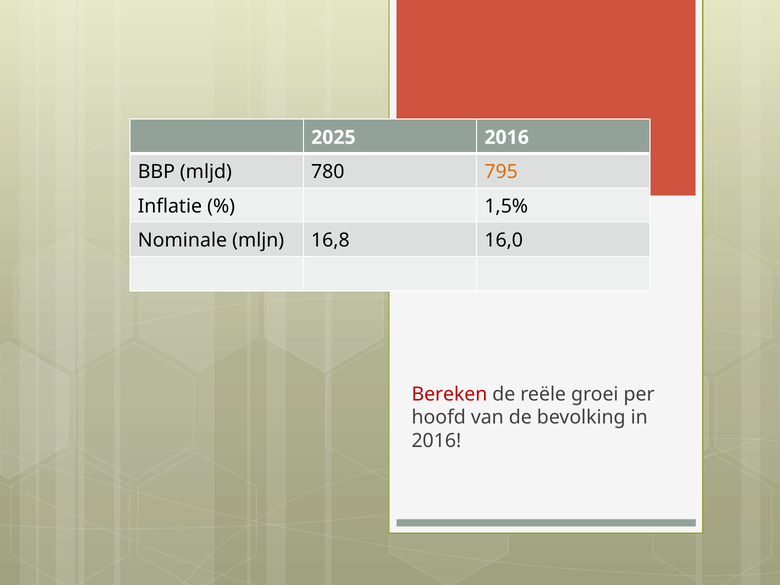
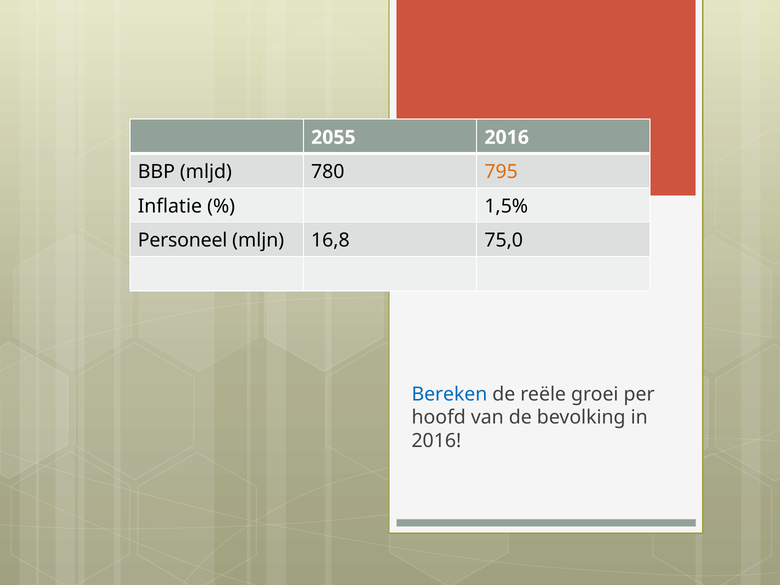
2025: 2025 -> 2055
Nominale: Nominale -> Personeel
16,0: 16,0 -> 75,0
Bereken colour: red -> blue
